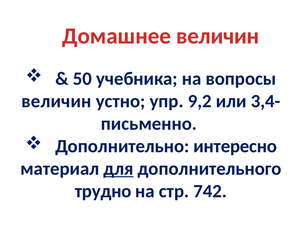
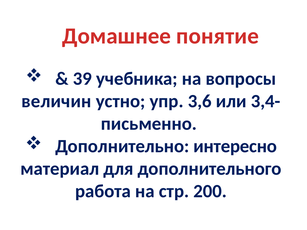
Домашнее величин: величин -> понятие
50: 50 -> 39
9,2: 9,2 -> 3,6
для underline: present -> none
трудно: трудно -> работа
742: 742 -> 200
